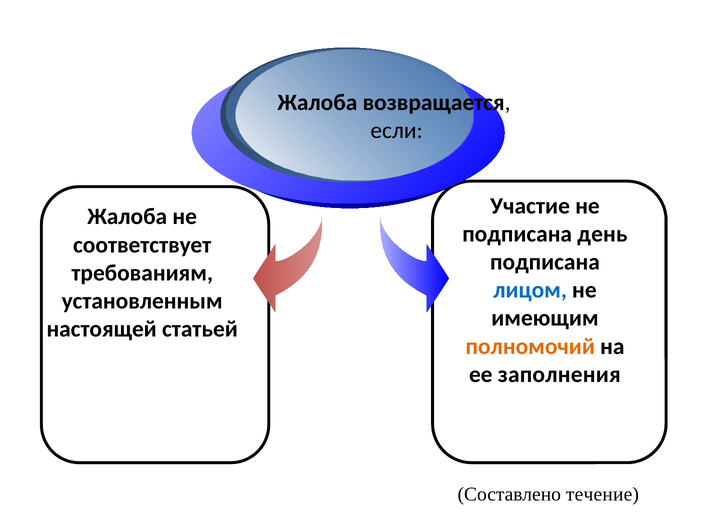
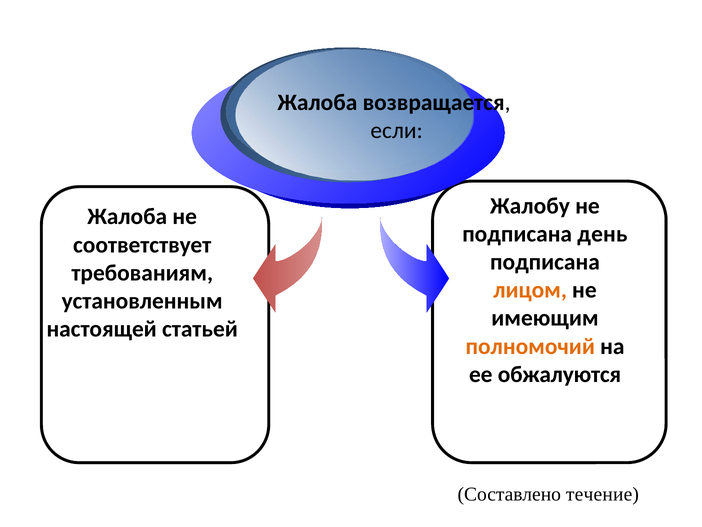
Участие: Участие -> Жалобу
лицом colour: blue -> orange
заполнения: заполнения -> обжалуются
